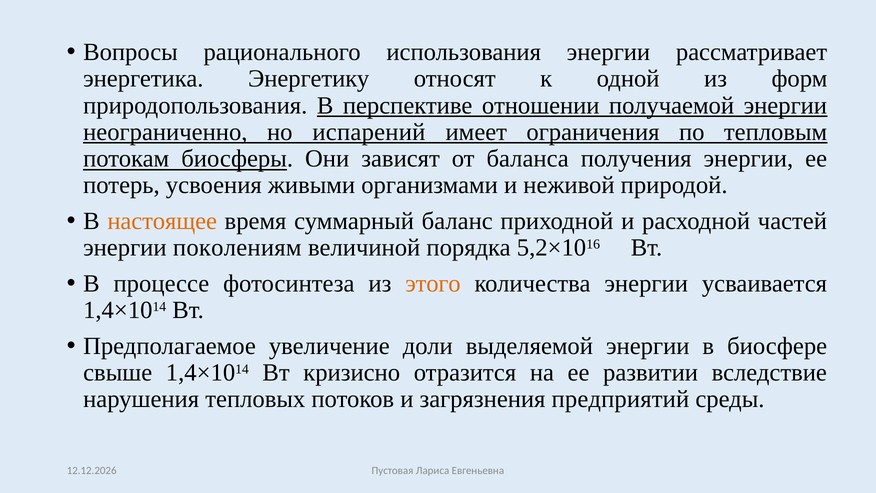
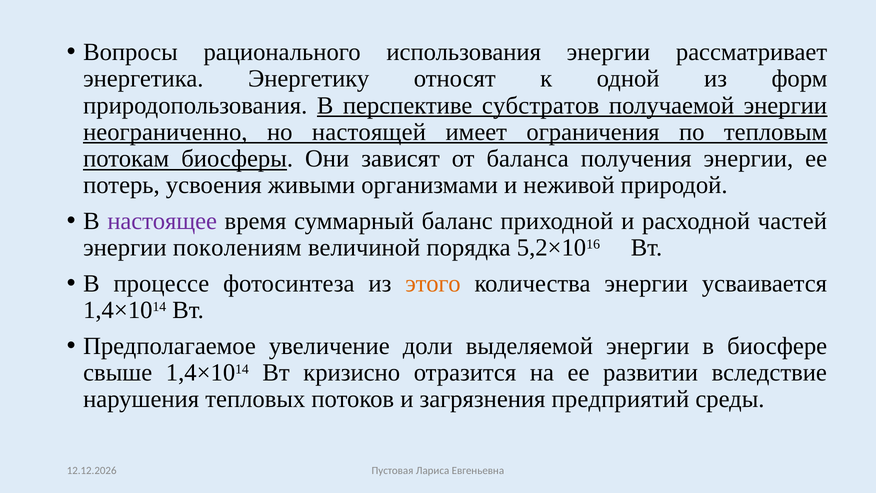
отношении: отношении -> субстратов
испарений: испарений -> настоящей
настоящее colour: orange -> purple
